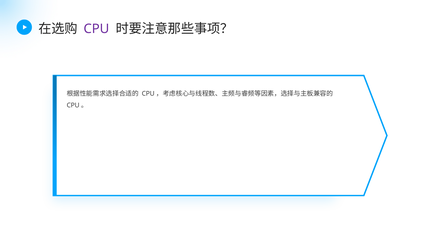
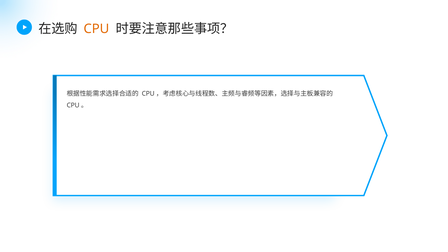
CPU colour: purple -> orange
